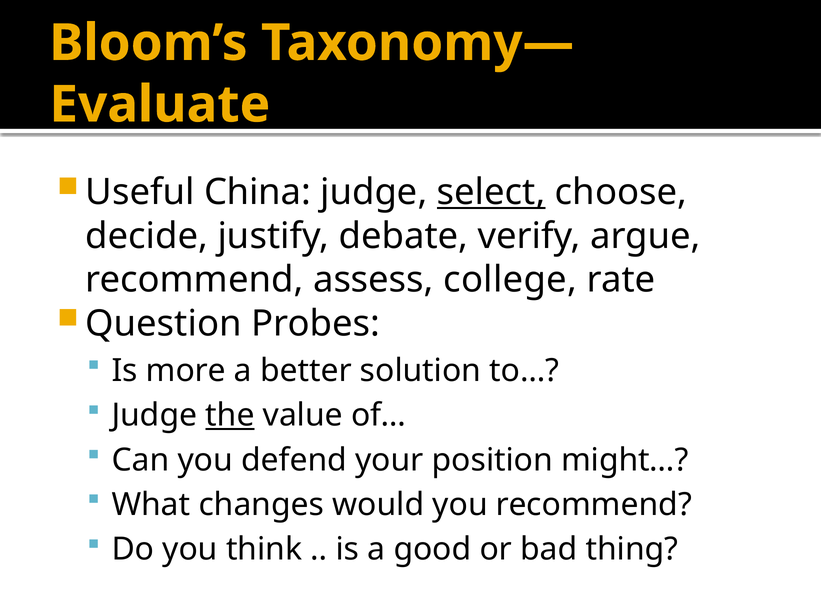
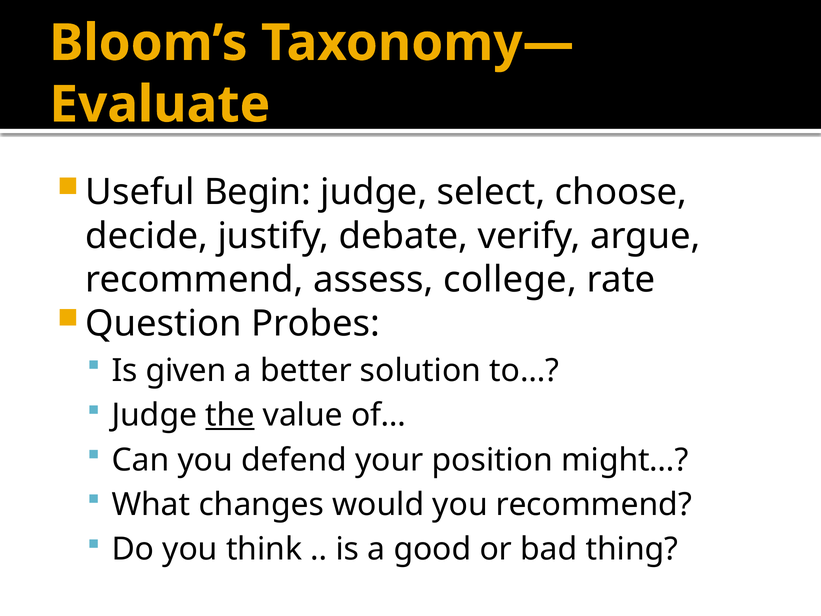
China: China -> Begin
select underline: present -> none
more: more -> given
